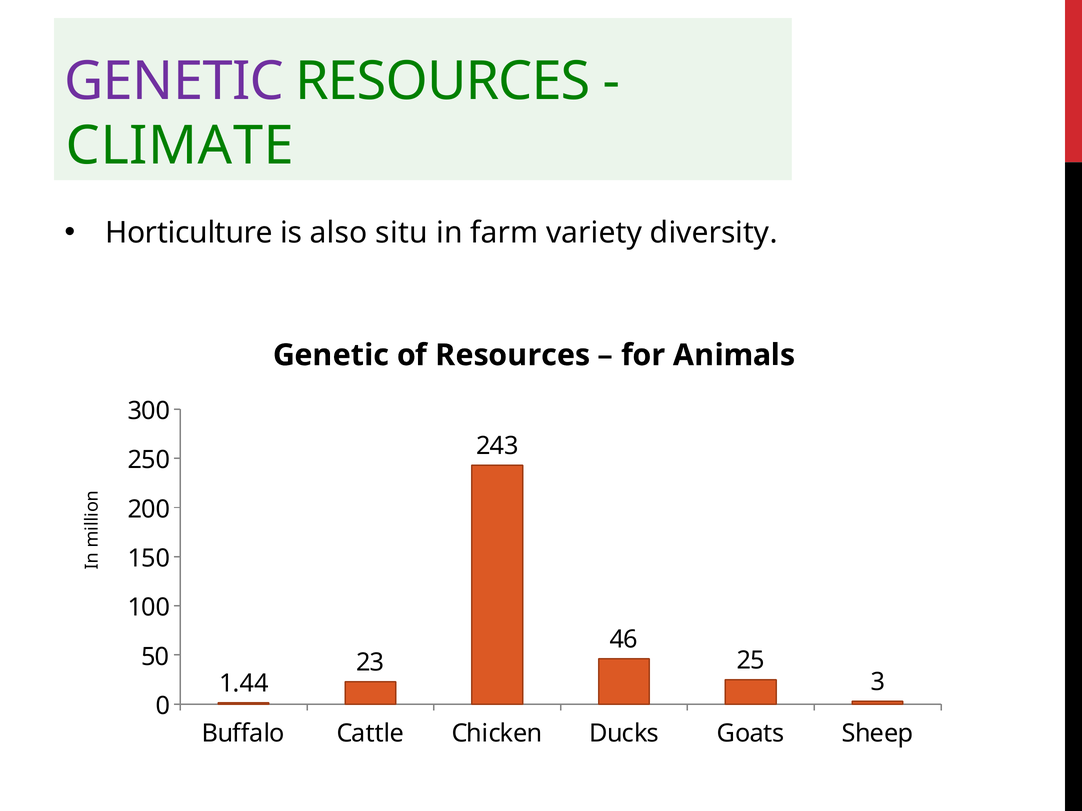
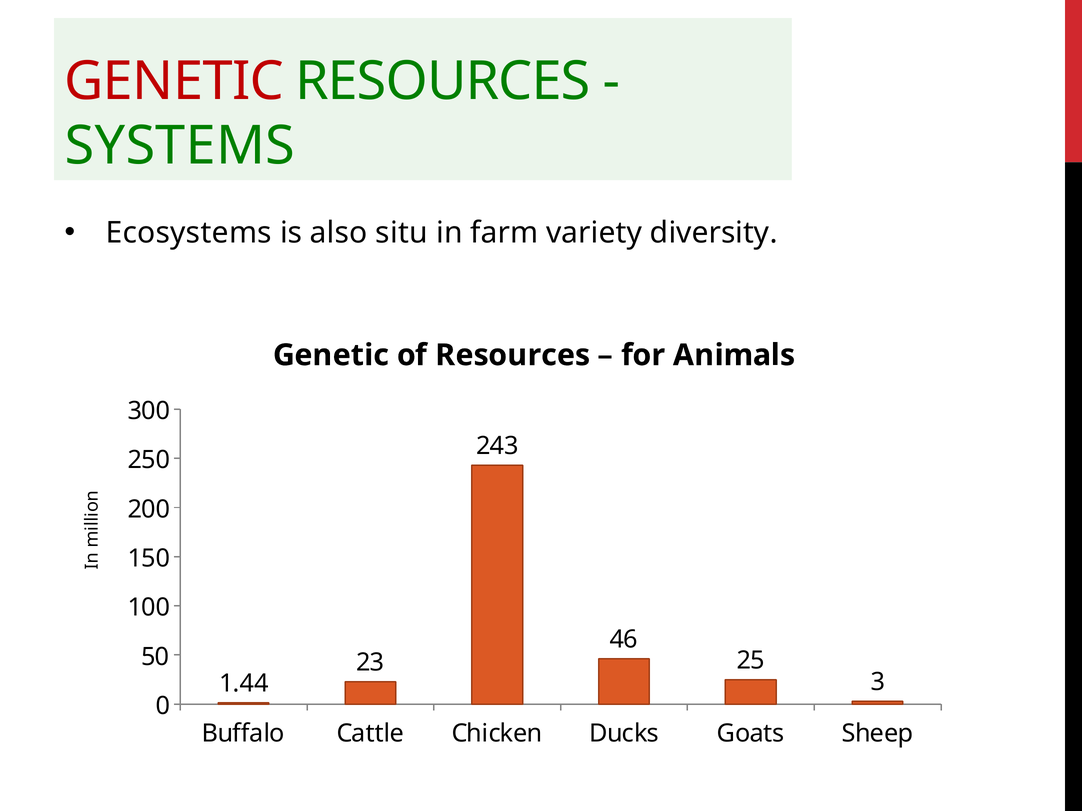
GENETIC at (174, 81) colour: purple -> red
CLIMATE: CLIMATE -> SYSTEMS
Horticulture: Horticulture -> Ecosystems
